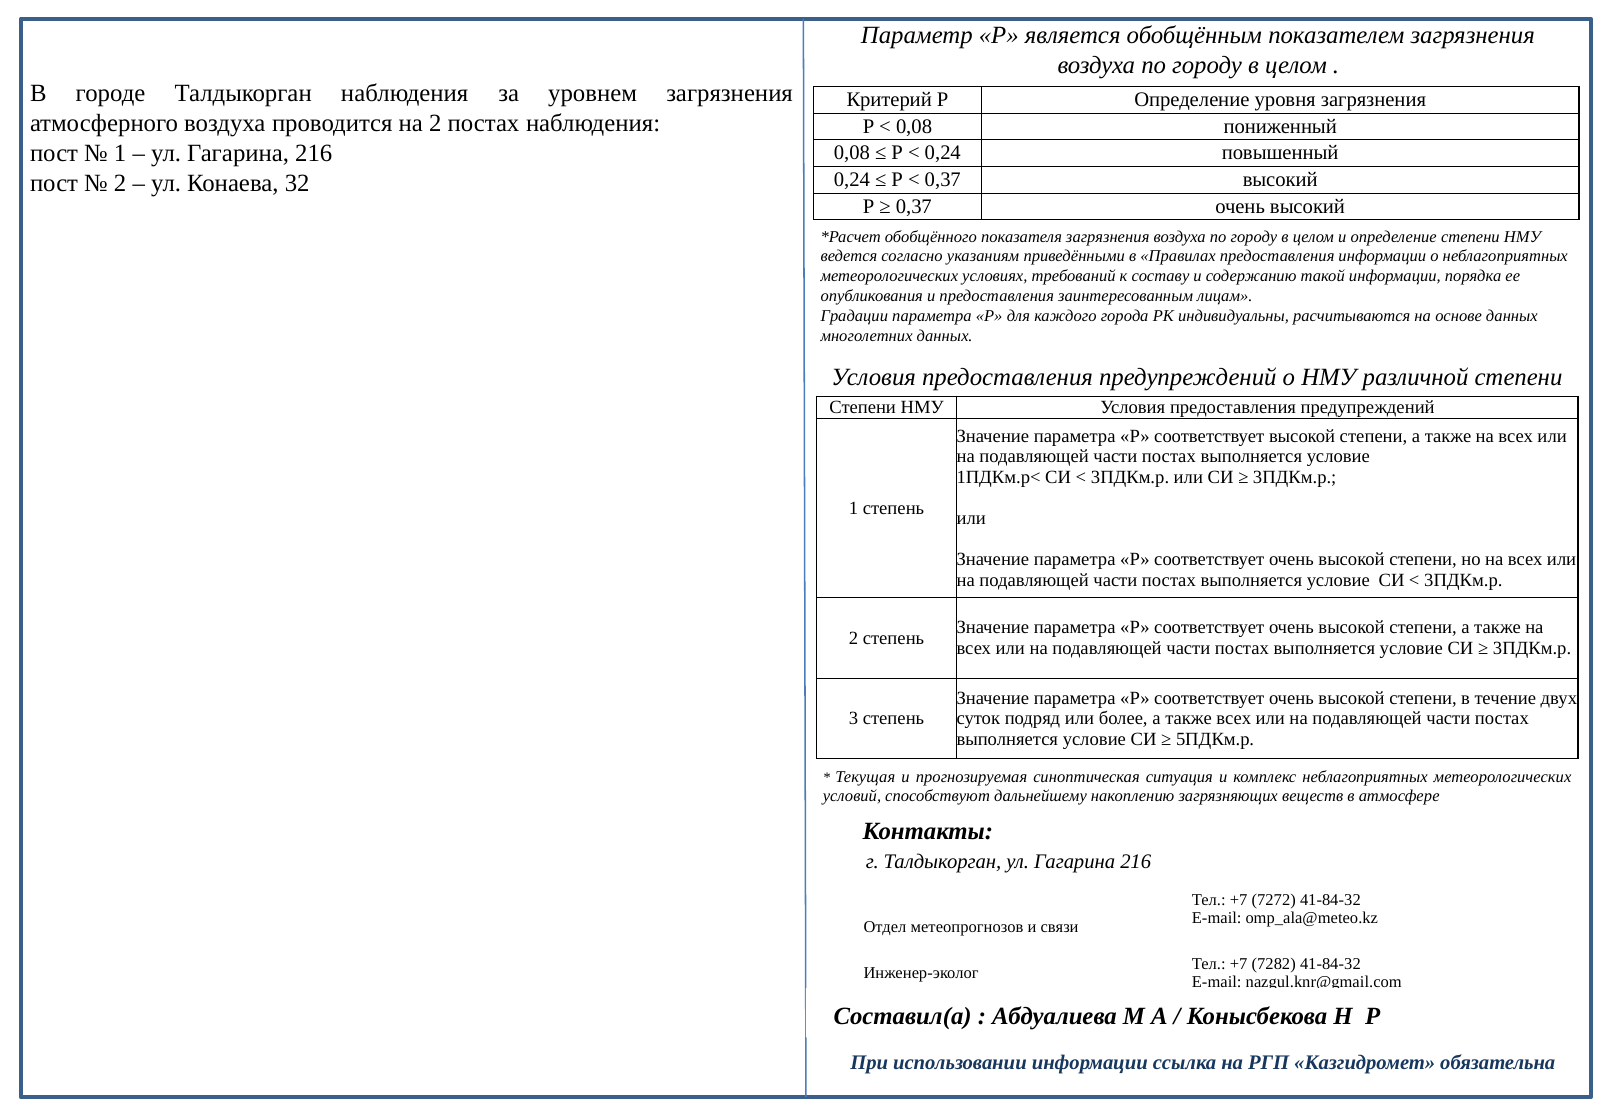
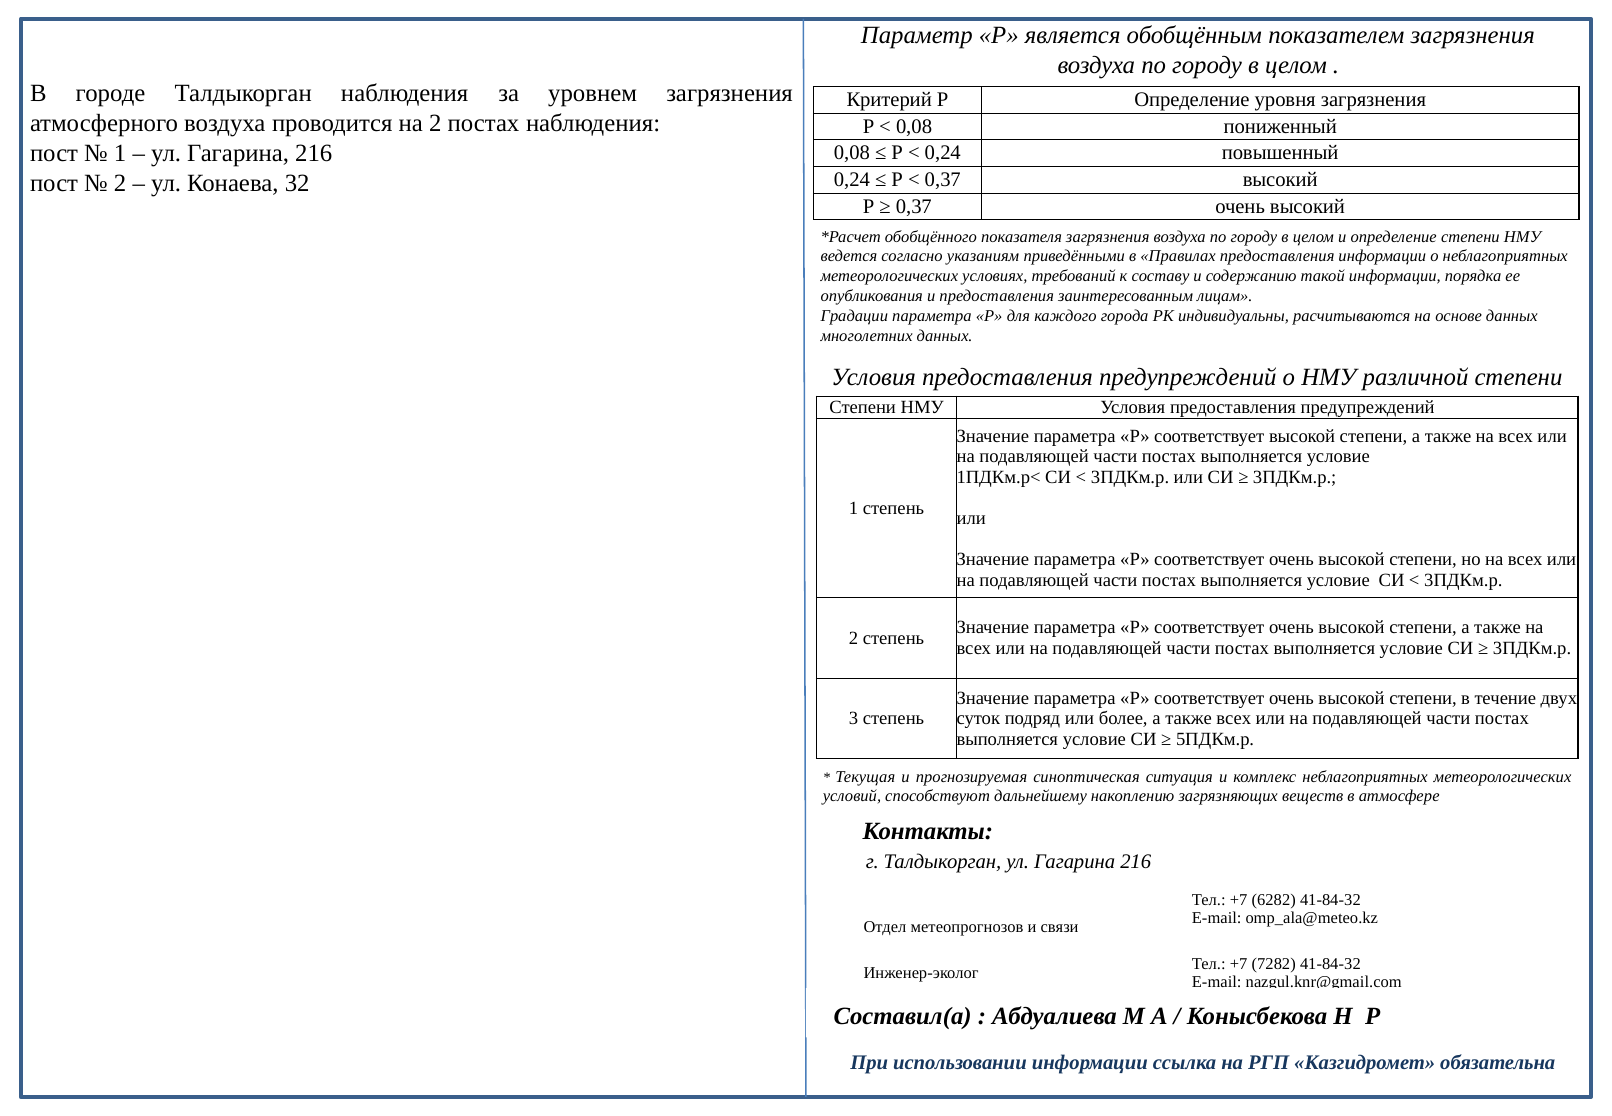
7272: 7272 -> 6282
